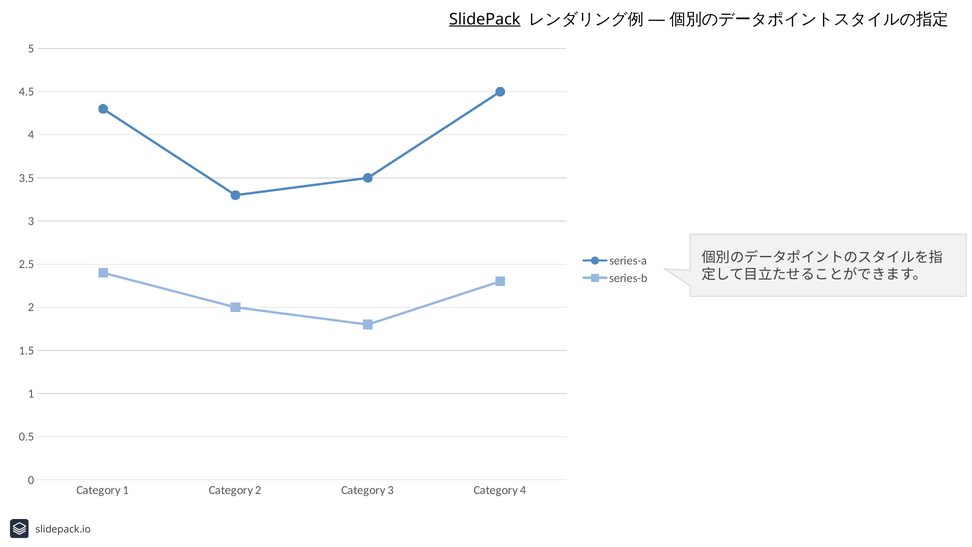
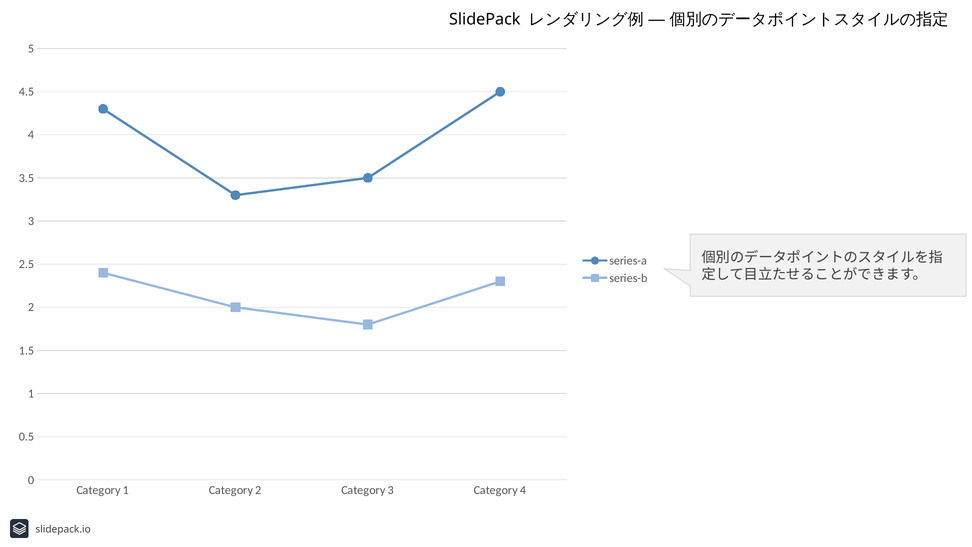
SlidePack underline: present -> none
